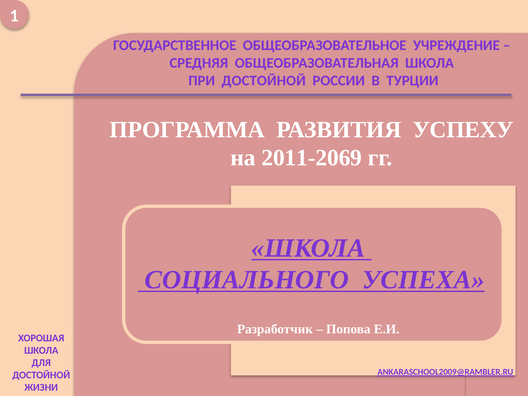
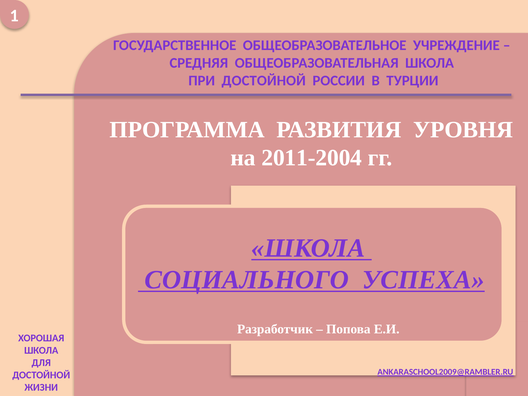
УСПЕХУ: УСПЕХУ -> УРОВНЯ
2011-2069: 2011-2069 -> 2011-2004
